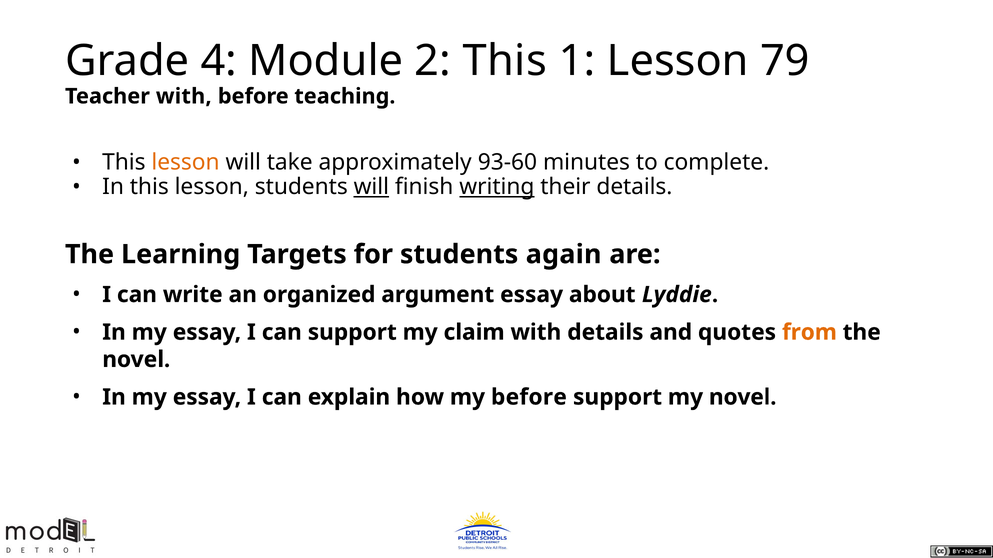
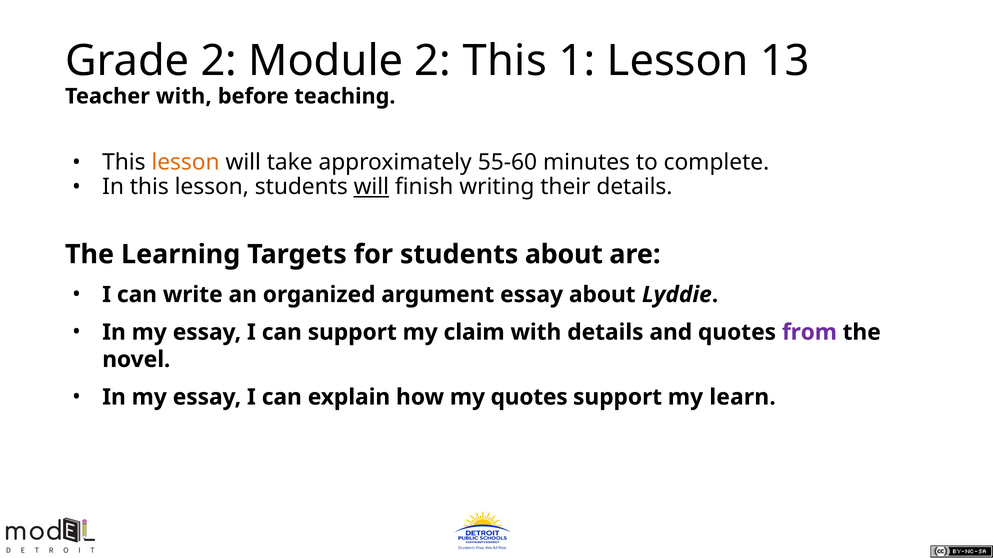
Grade 4: 4 -> 2
79: 79 -> 13
93-60: 93-60 -> 55-60
writing underline: present -> none
students again: again -> about
from colour: orange -> purple
my before: before -> quotes
my novel: novel -> learn
